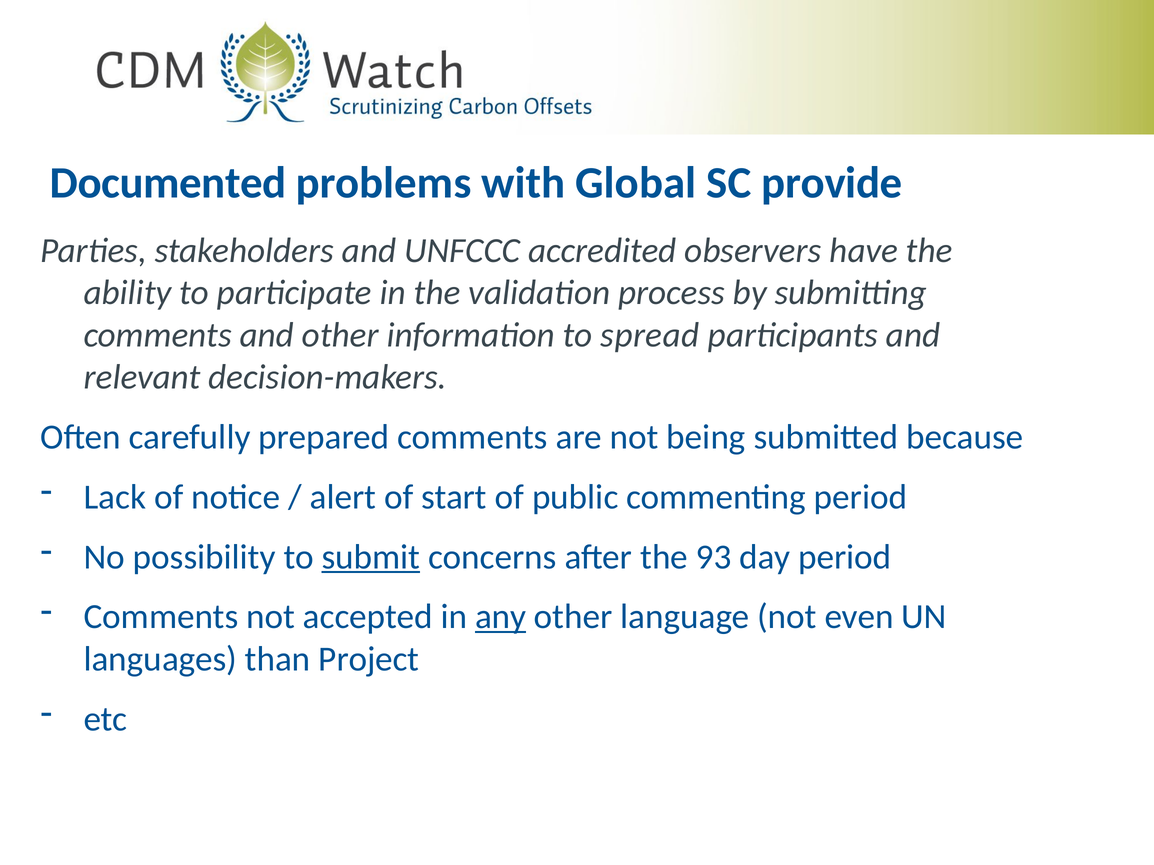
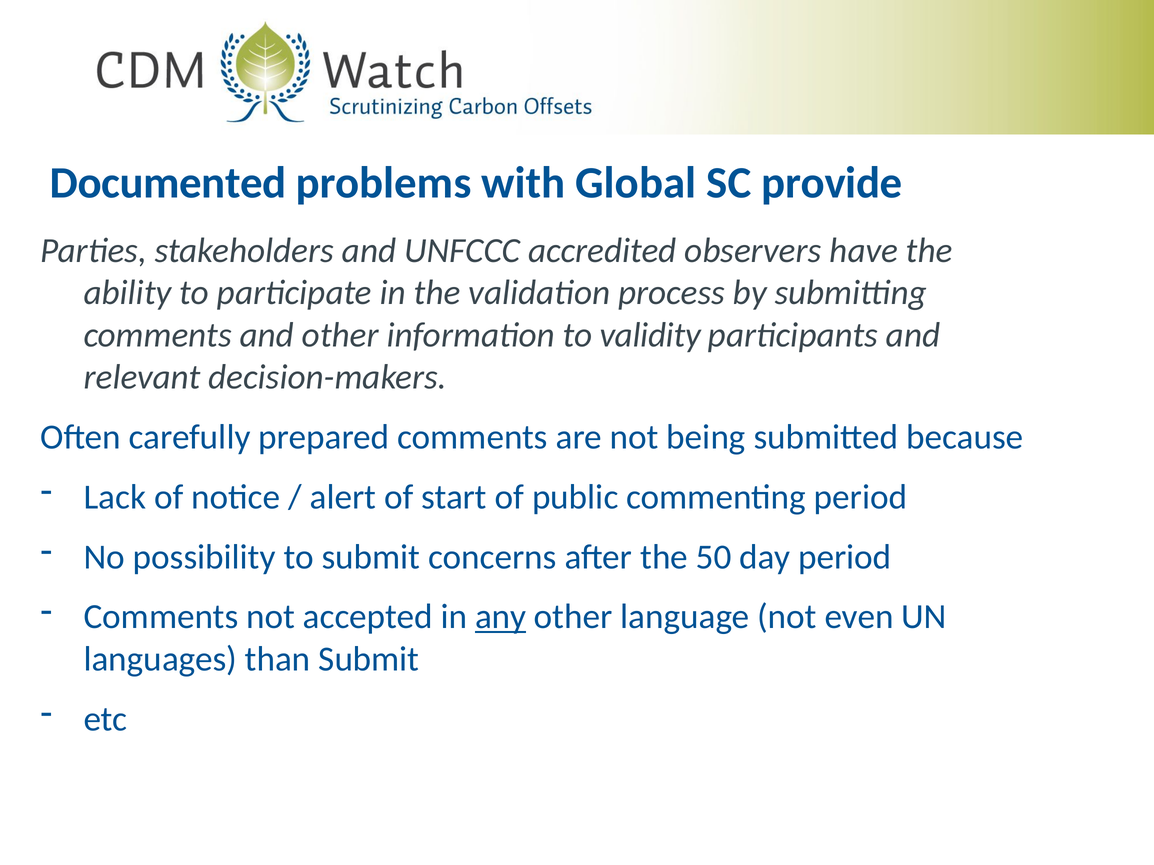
spread: spread -> validity
submit at (371, 557) underline: present -> none
93: 93 -> 50
than Project: Project -> Submit
